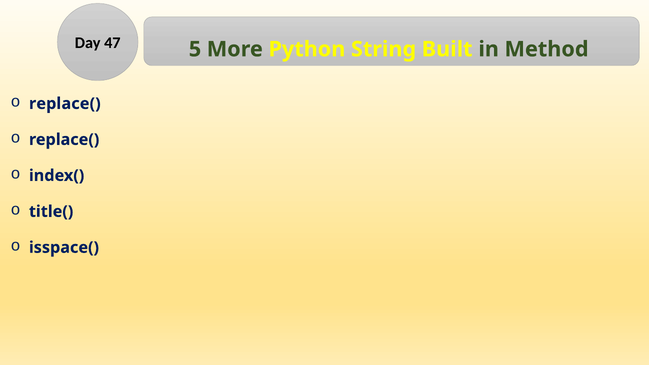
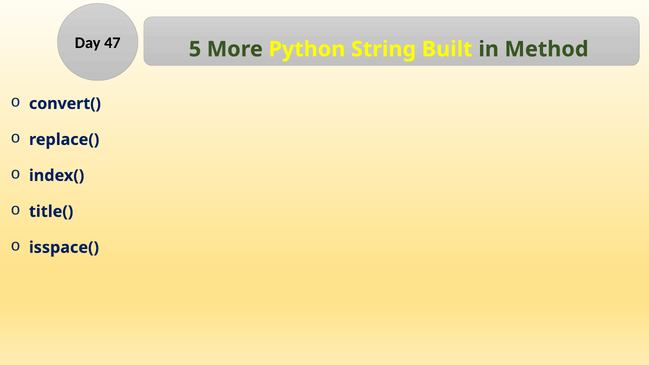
replace( at (65, 104): replace( -> convert(
